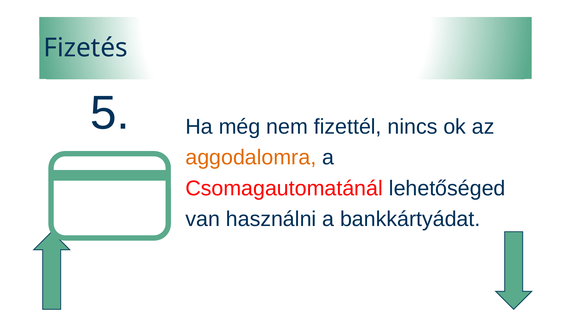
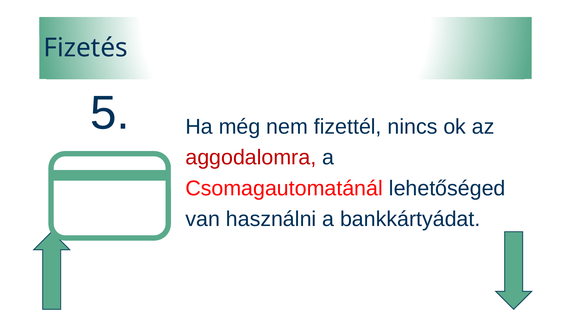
aggodalomra colour: orange -> red
